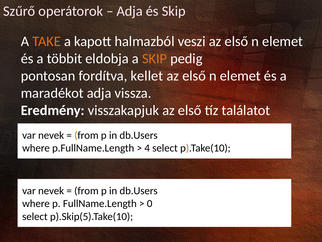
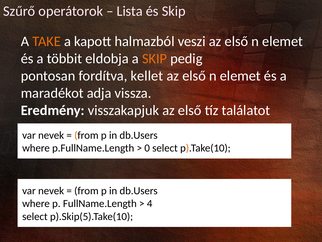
Adja at (130, 11): Adja -> Lista
4: 4 -> 0
0: 0 -> 4
